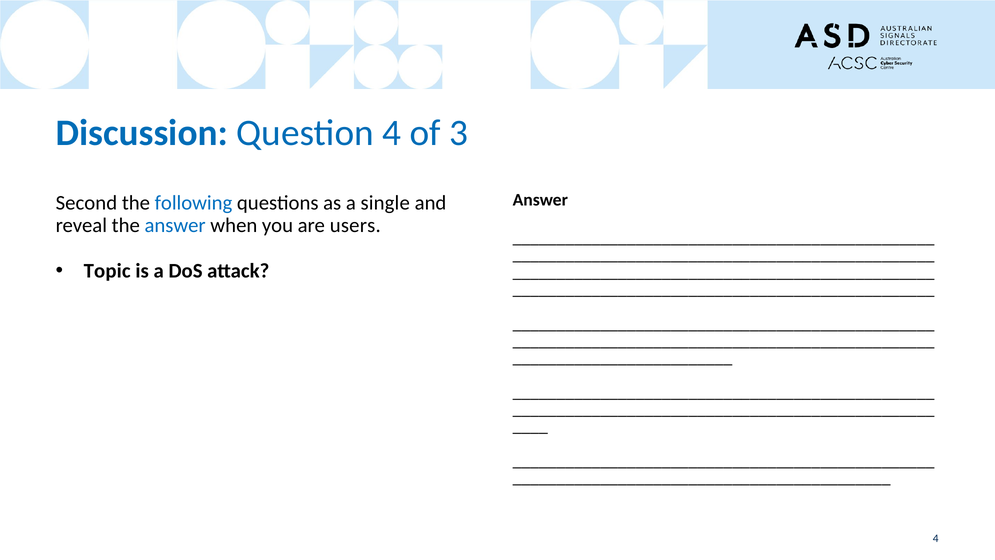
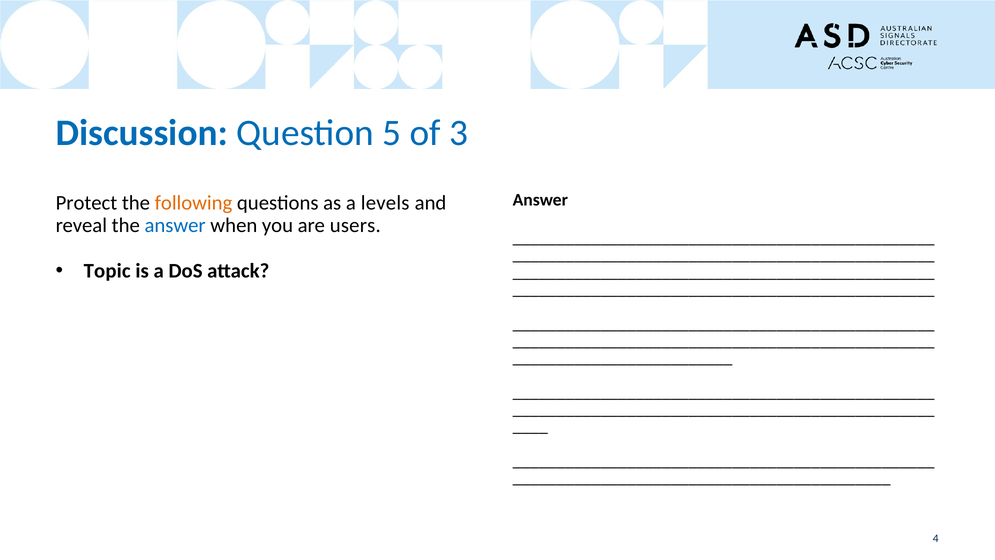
Question 4: 4 -> 5
Second: Second -> Protect
following colour: blue -> orange
single: single -> levels
